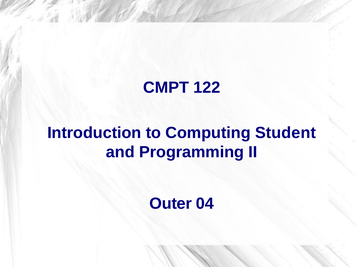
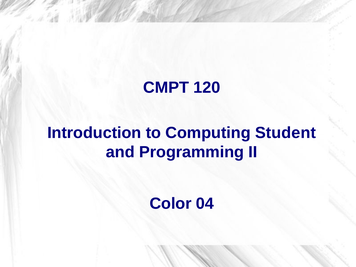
122: 122 -> 120
Outer: Outer -> Color
